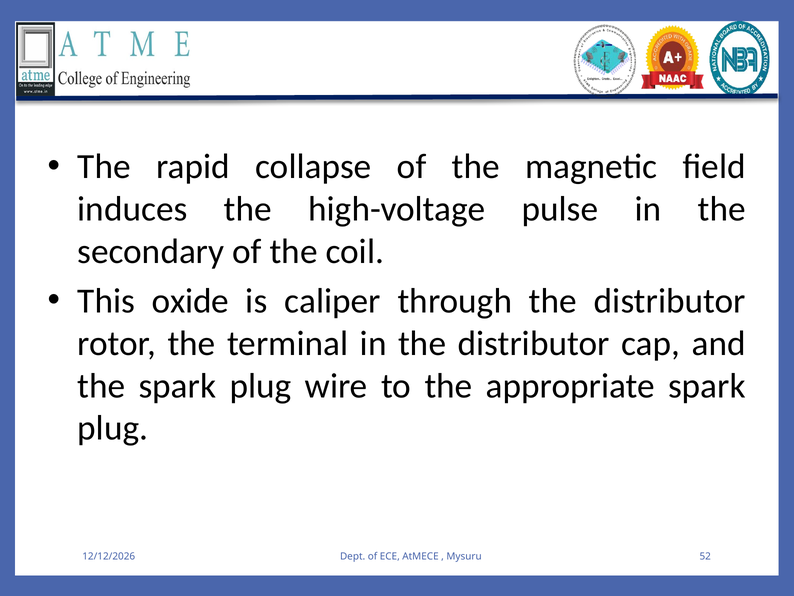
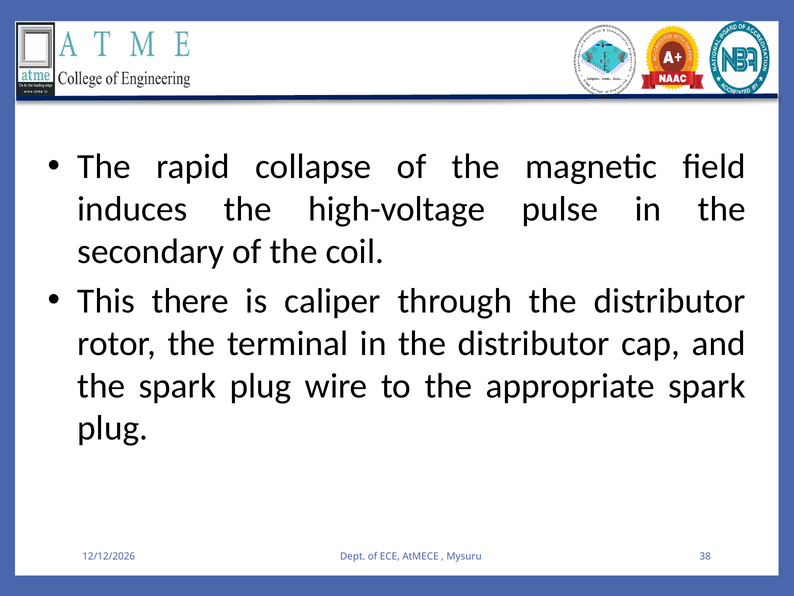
oxide: oxide -> there
52: 52 -> 38
